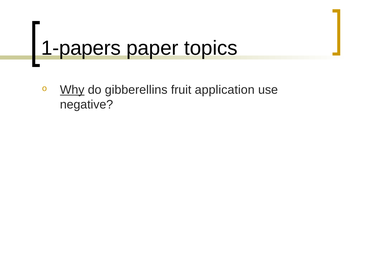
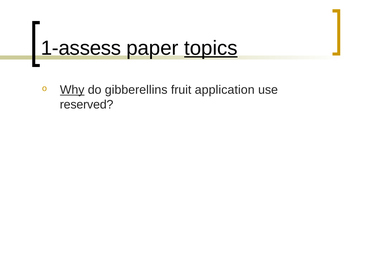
1-papers: 1-papers -> 1-assess
topics underline: none -> present
negative: negative -> reserved
